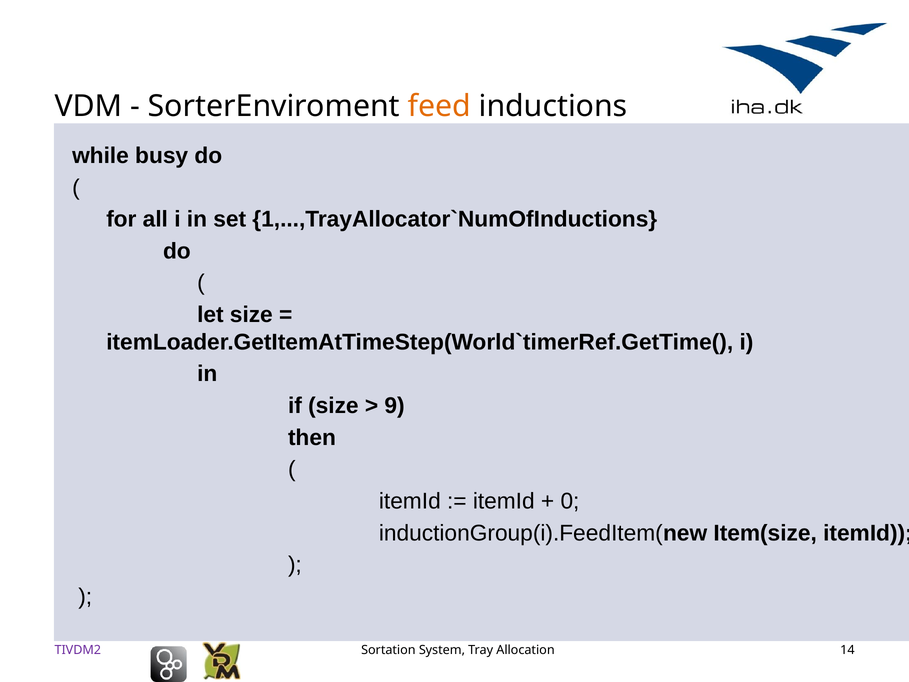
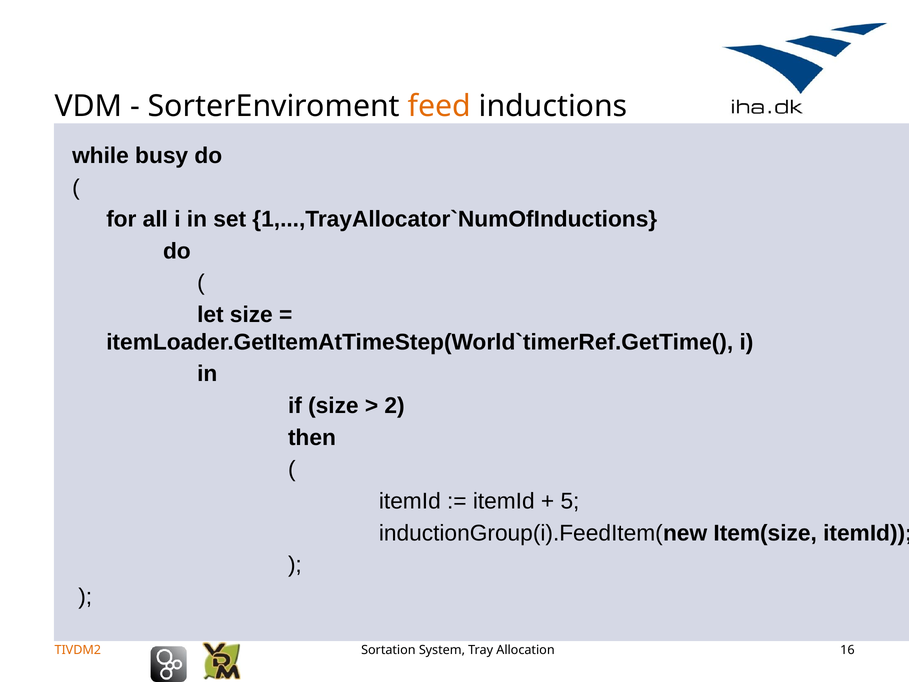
9: 9 -> 2
0: 0 -> 5
TIVDM2 colour: purple -> orange
14: 14 -> 16
